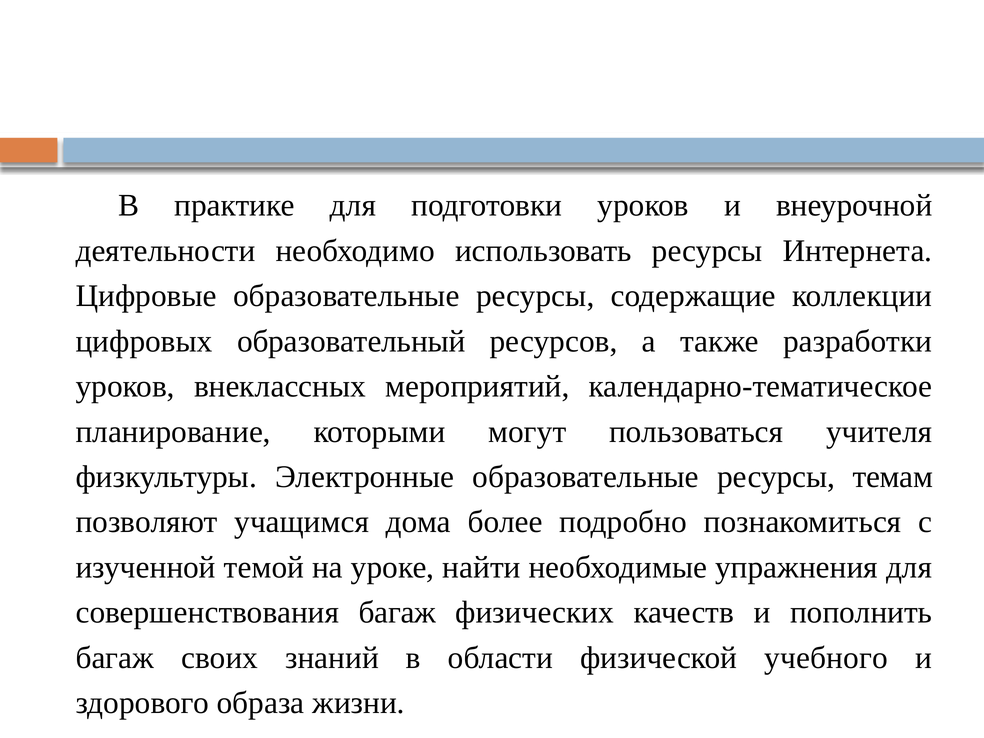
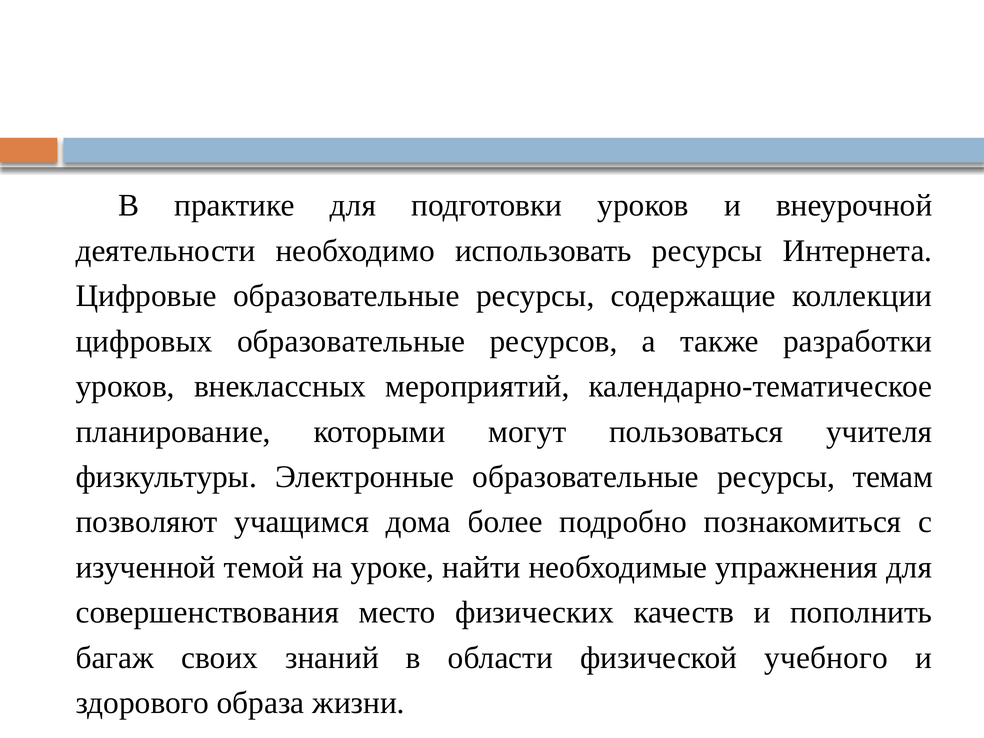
цифровых образовательный: образовательный -> образовательные
совершенствования багаж: багаж -> место
